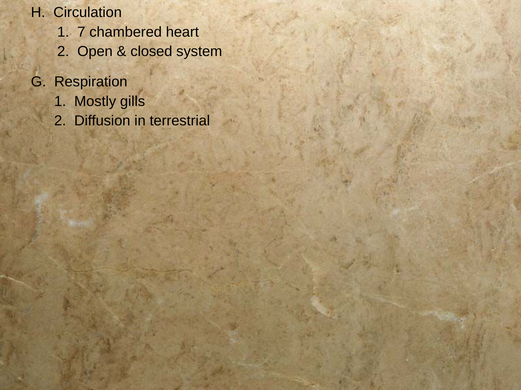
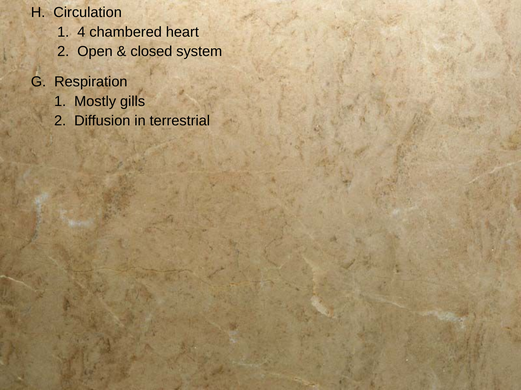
7: 7 -> 4
